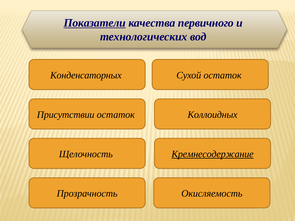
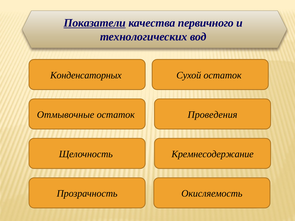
Присутствии: Присутствии -> Отмывочные
Коллоидных: Коллоидных -> Проведения
Кремнесодержание underline: present -> none
